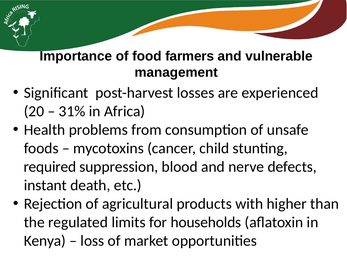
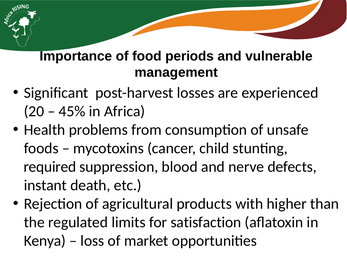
farmers: farmers -> periods
31%: 31% -> 45%
households: households -> satisfaction
